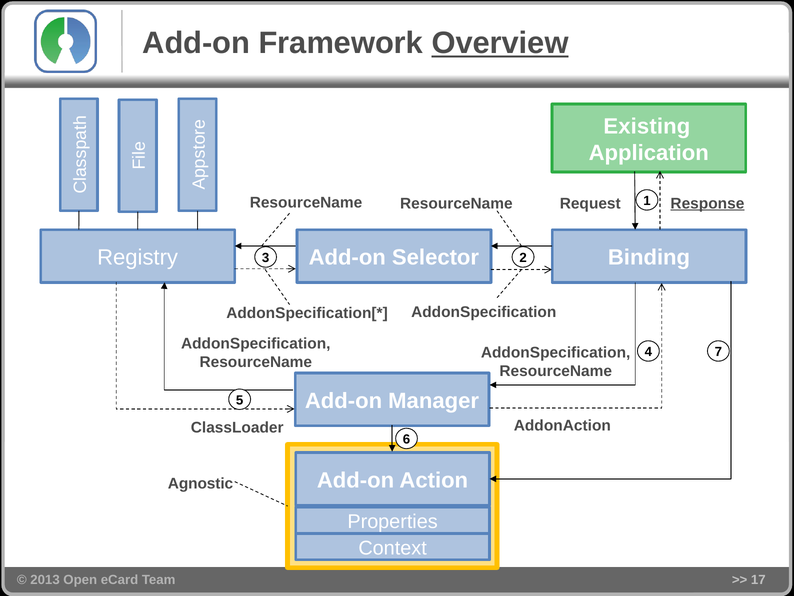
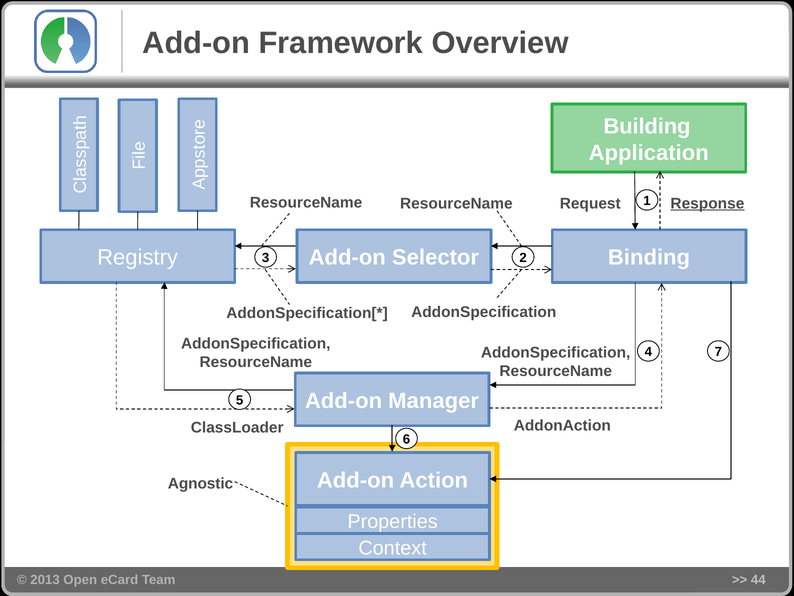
Overview underline: present -> none
Existing: Existing -> Building
17: 17 -> 44
